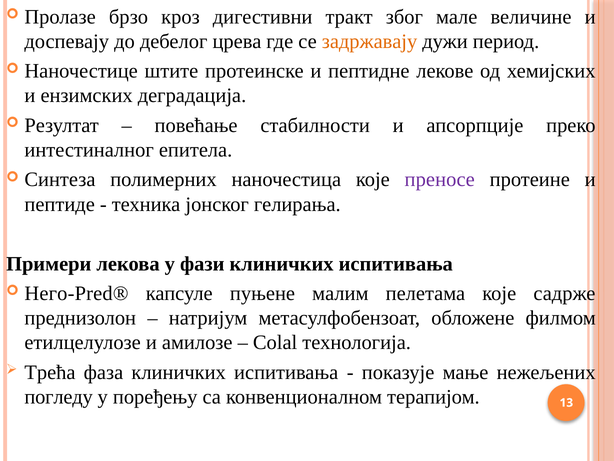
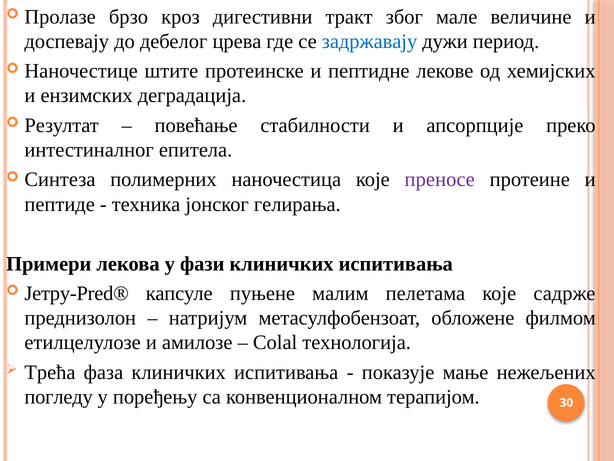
задржавају colour: orange -> blue
Него-Pred®: Него-Pred® -> Јетру-Pred®
13: 13 -> 30
